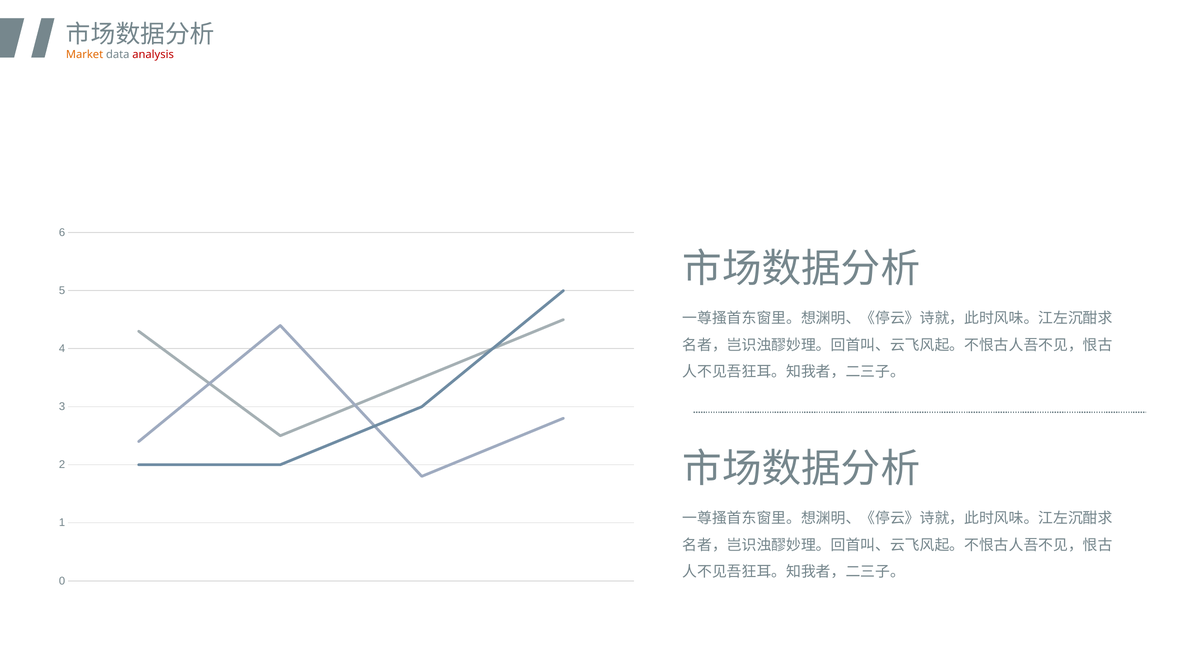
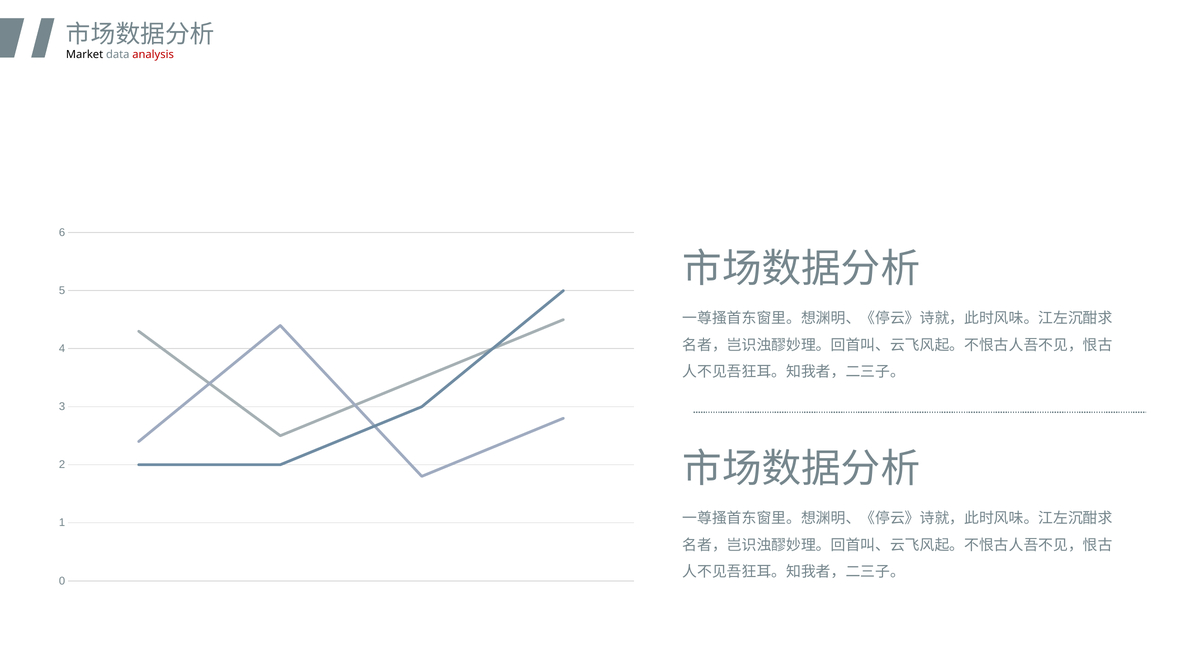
Market colour: orange -> black
